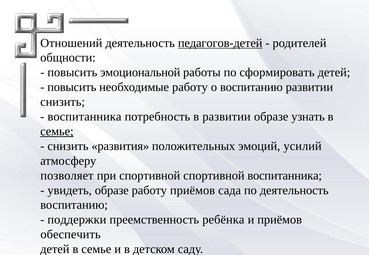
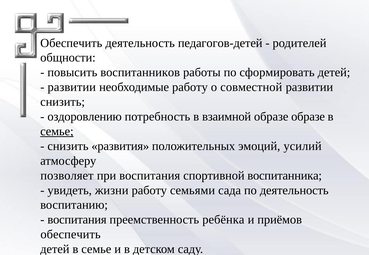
Отношений at (71, 43): Отношений -> Обеспечить
педагогов-детей underline: present -> none
эмоциональной: эмоциональной -> воспитанников
повысить at (72, 87): повысить -> развитии
о воспитанию: воспитанию -> совместной
воспитанника at (84, 117): воспитанника -> оздоровлению
в развитии: развитии -> взаимной
образе узнать: узнать -> образе
при спортивной: спортивной -> воспитания
увидеть образе: образе -> жизни
работу приёмов: приёмов -> семьями
поддержки at (77, 220): поддержки -> воспитания
